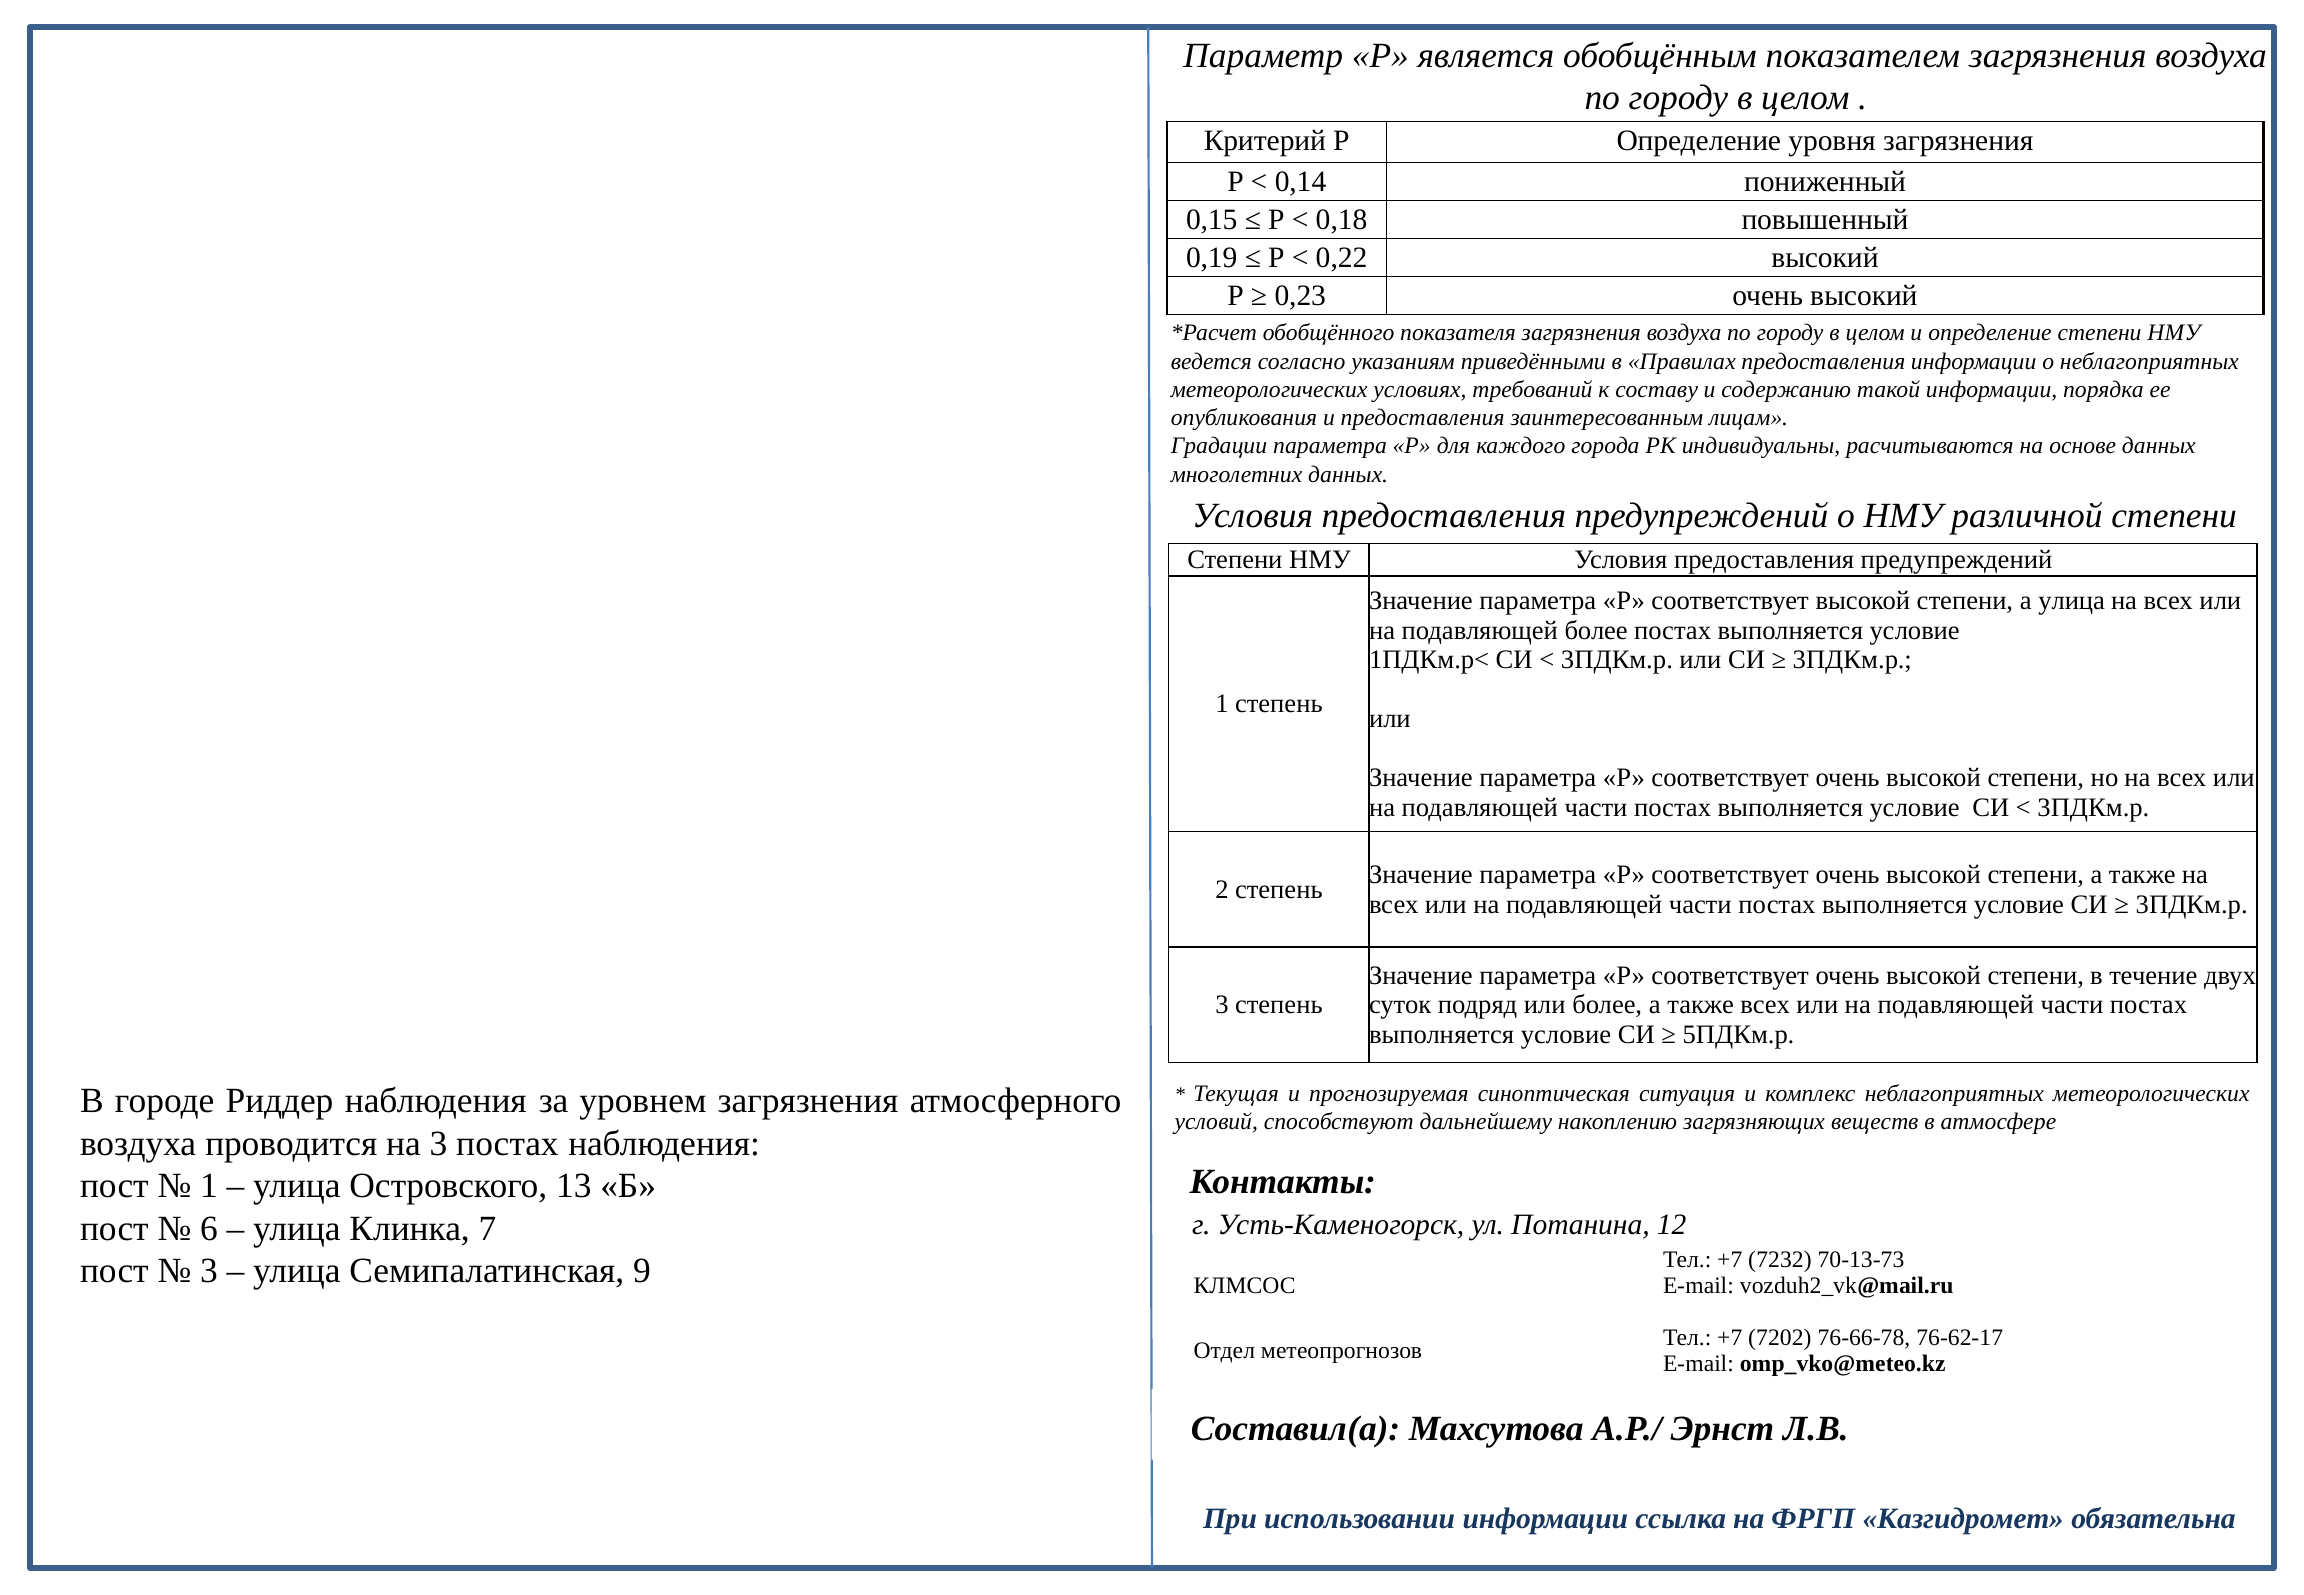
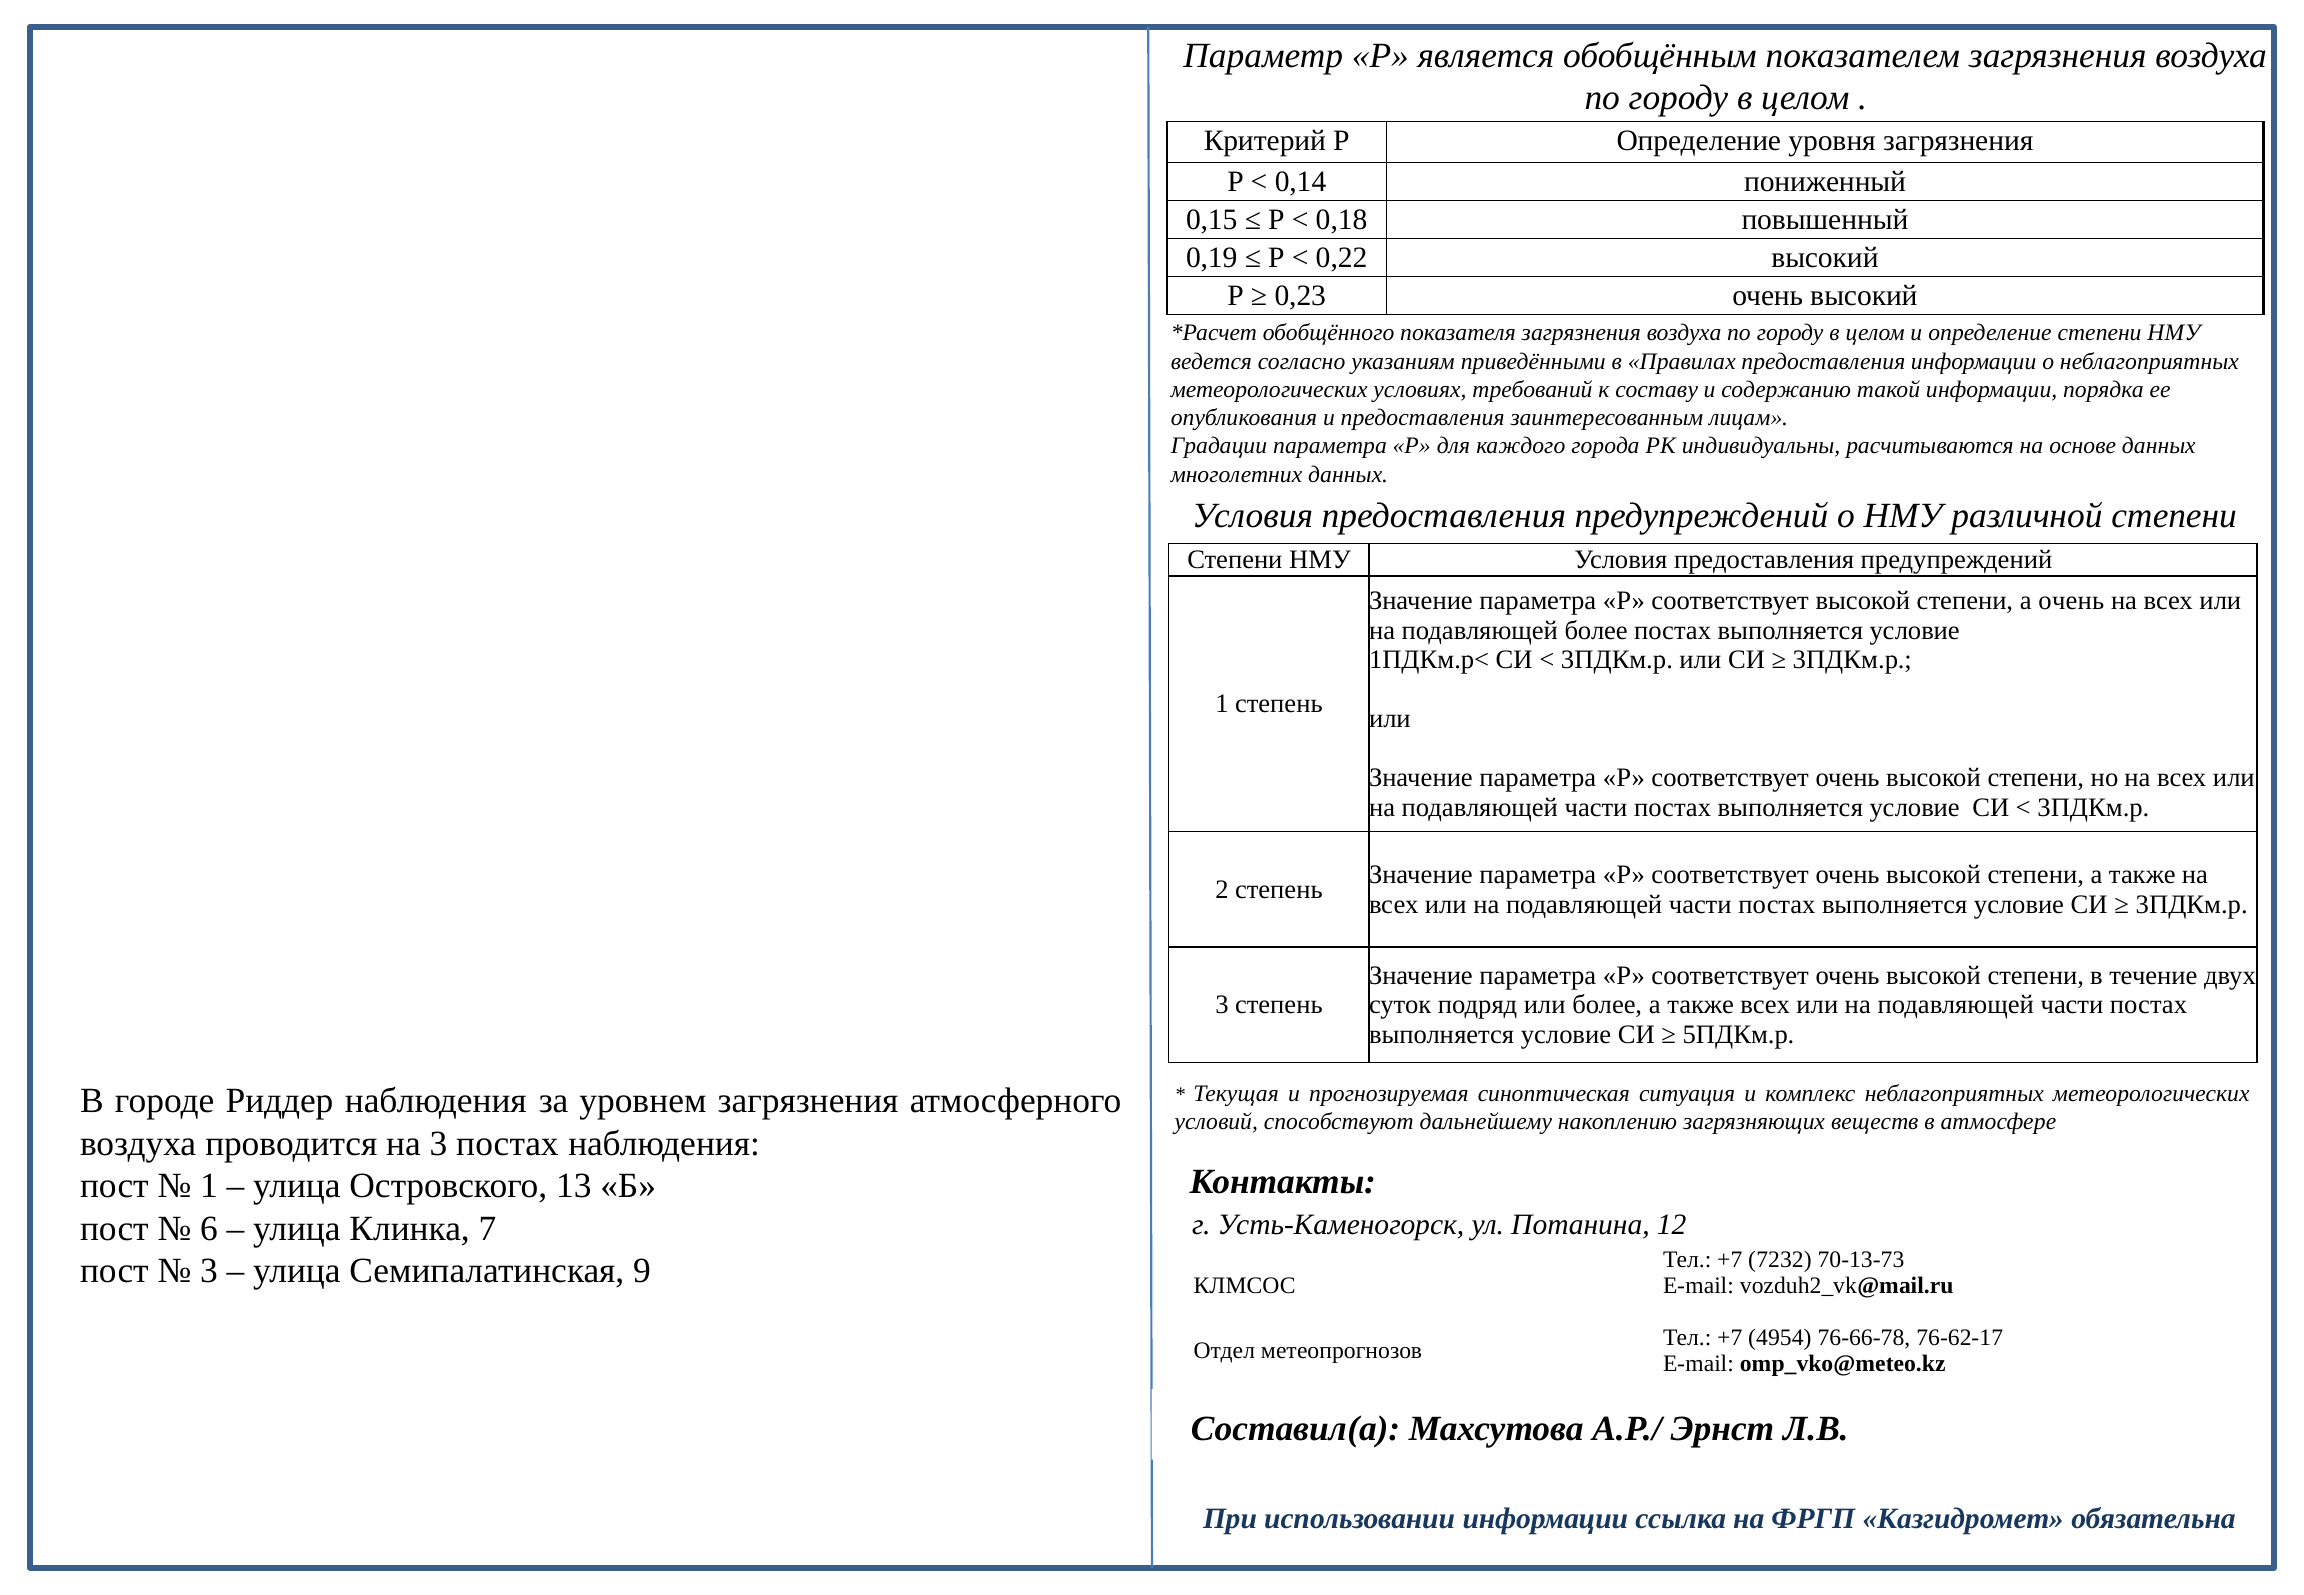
а улица: улица -> очень
7202: 7202 -> 4954
